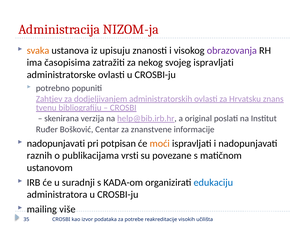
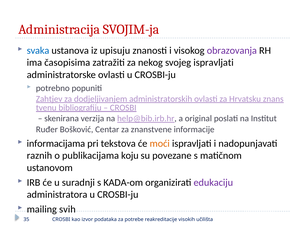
NIZOM-ja: NIZOM-ja -> SVOJIM-ja
svaka colour: orange -> blue
nadopunjavati at (56, 144): nadopunjavati -> informacijama
potpisan: potpisan -> tekstova
vrsti: vrsti -> koju
edukaciju colour: blue -> purple
više: više -> svih
